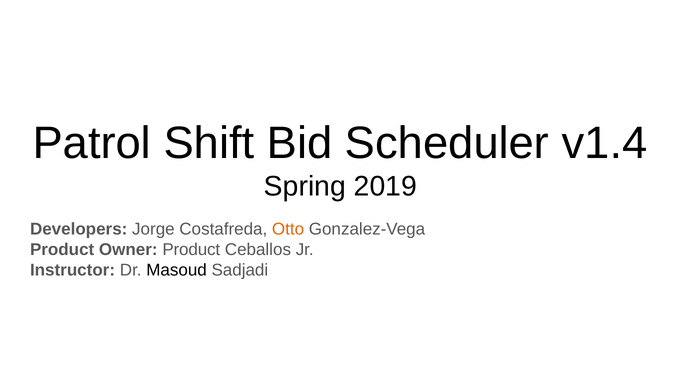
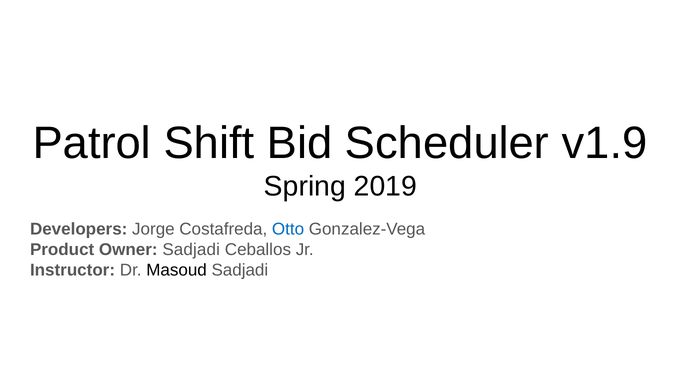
v1.4: v1.4 -> v1.9
Otto colour: orange -> blue
Owner Product: Product -> Sadjadi
